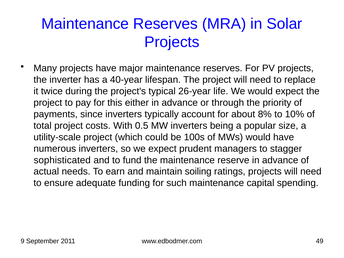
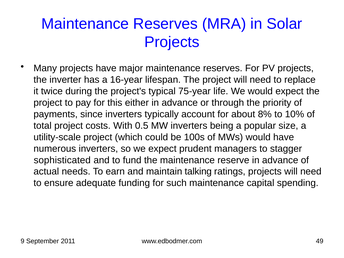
40-year: 40-year -> 16-year
26-year: 26-year -> 75-year
soiling: soiling -> talking
